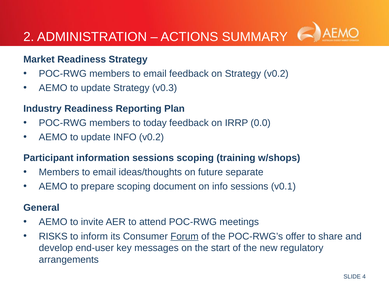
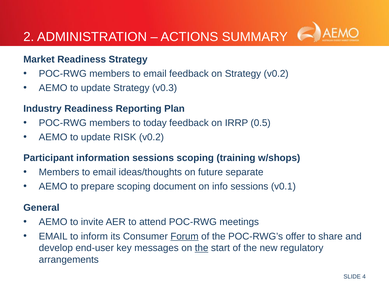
0.0: 0.0 -> 0.5
update INFO: INFO -> RISK
RISKS at (53, 236): RISKS -> EMAIL
the at (202, 248) underline: none -> present
